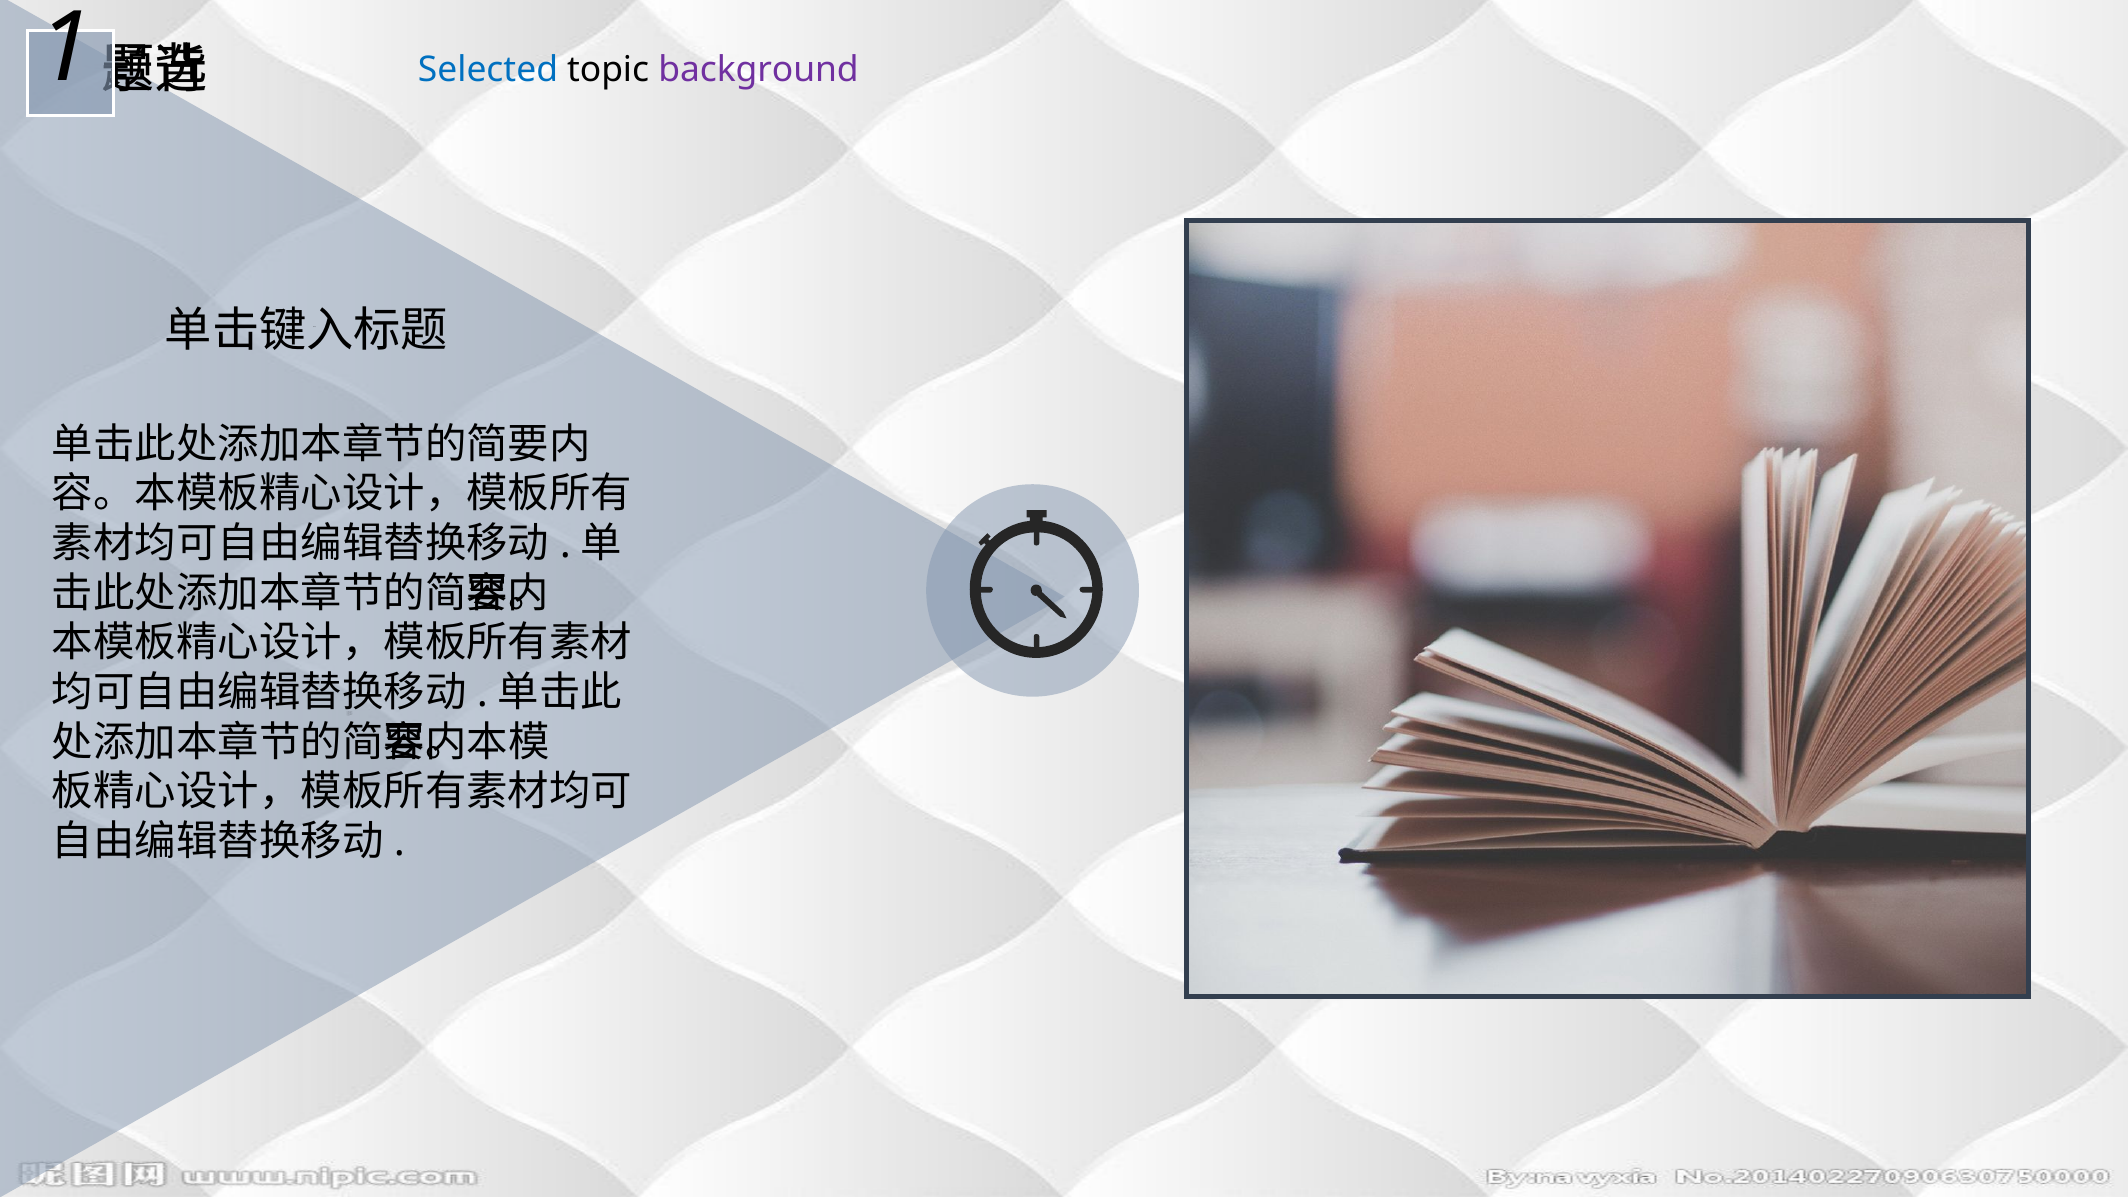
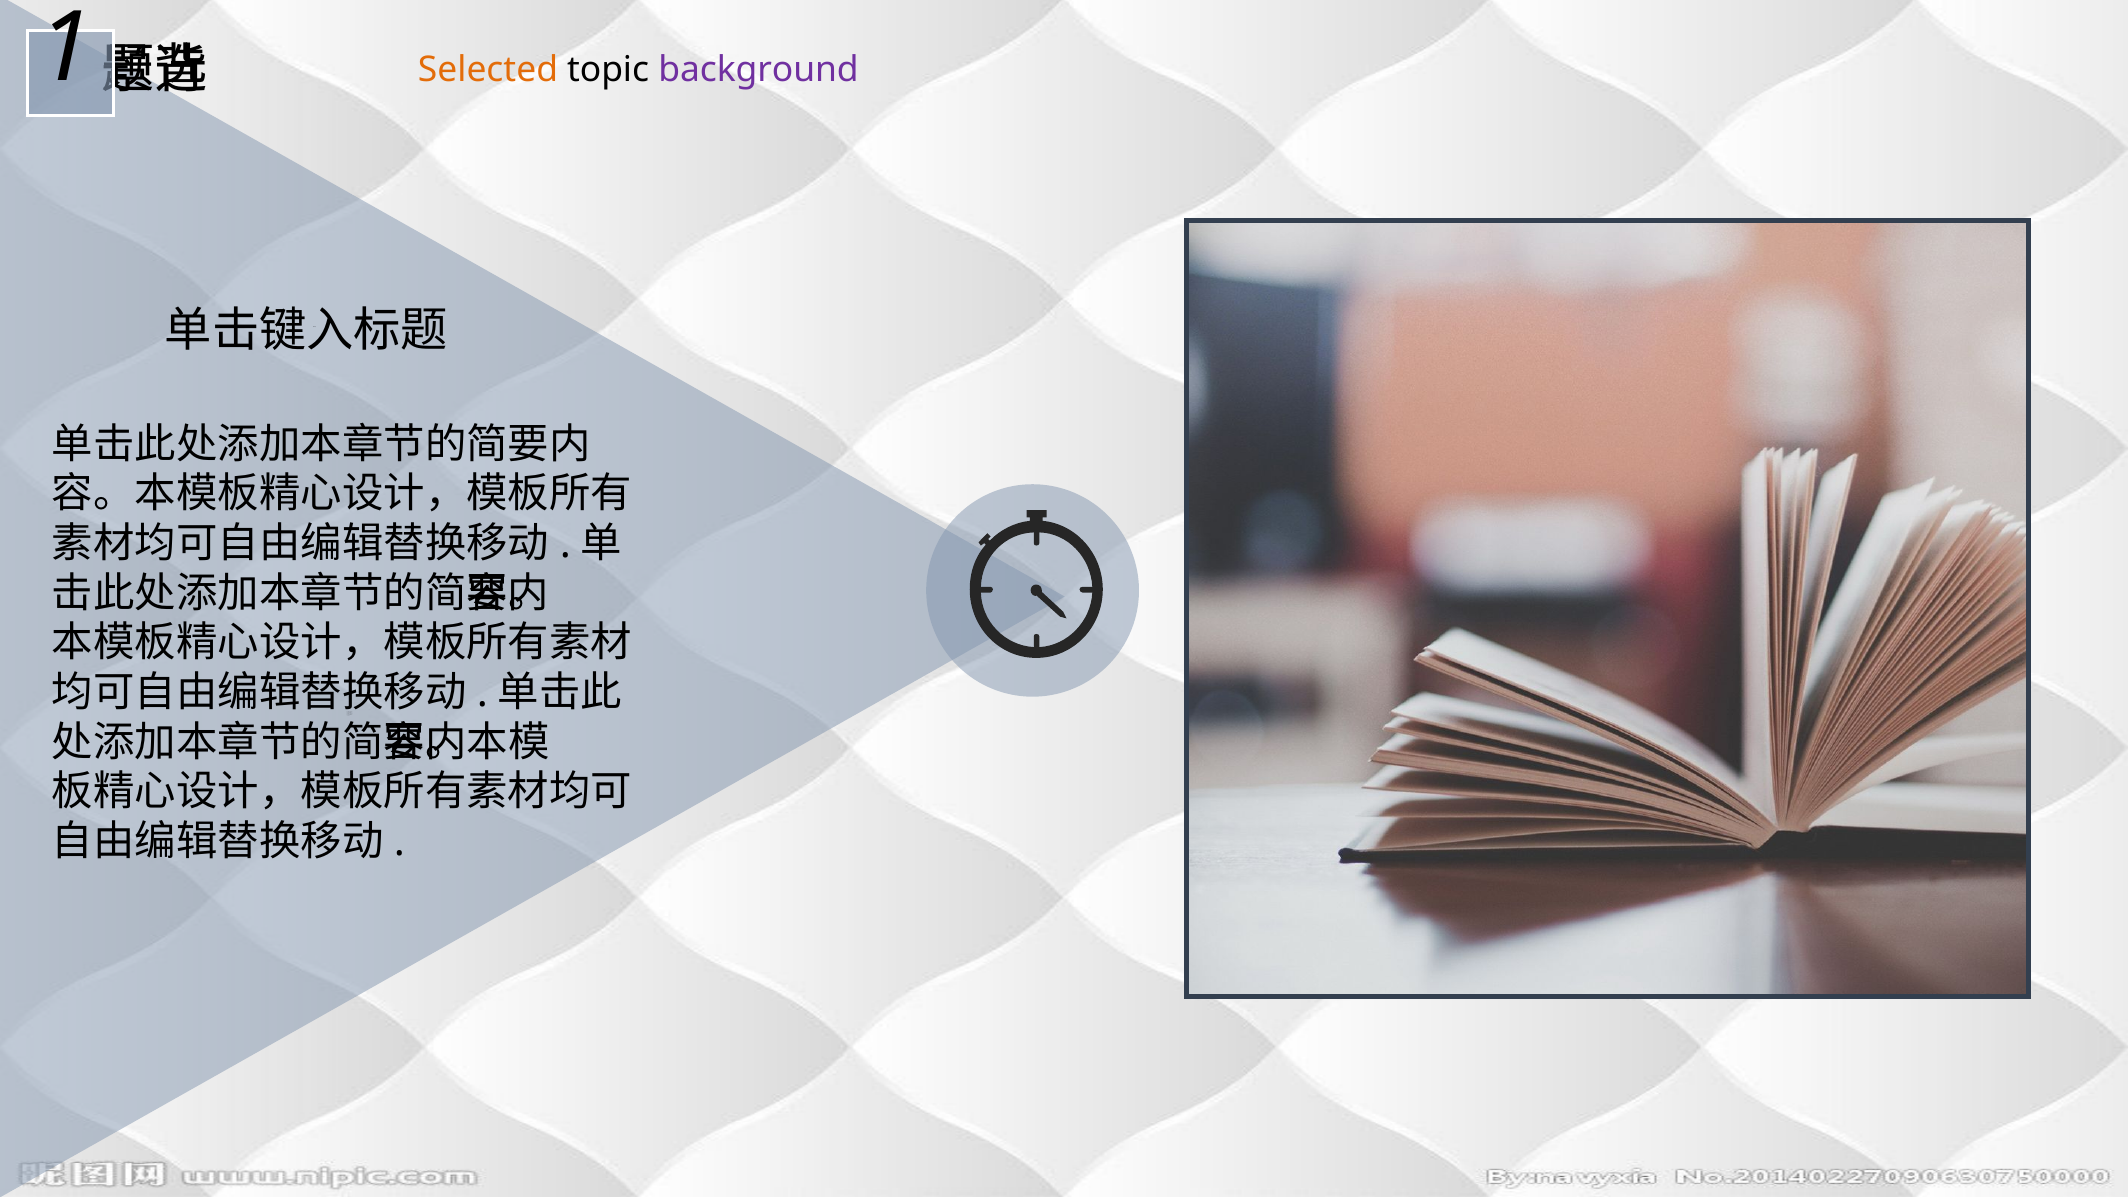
Selected colour: blue -> orange
